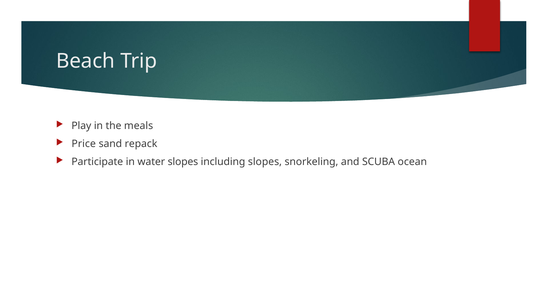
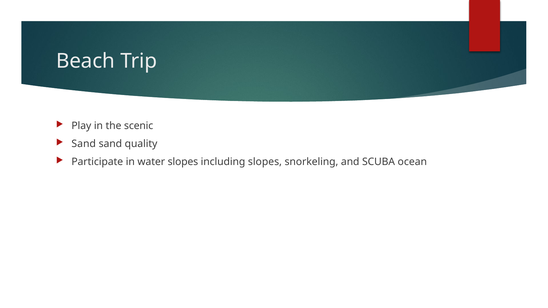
meals: meals -> scenic
Price at (84, 144): Price -> Sand
repack: repack -> quality
